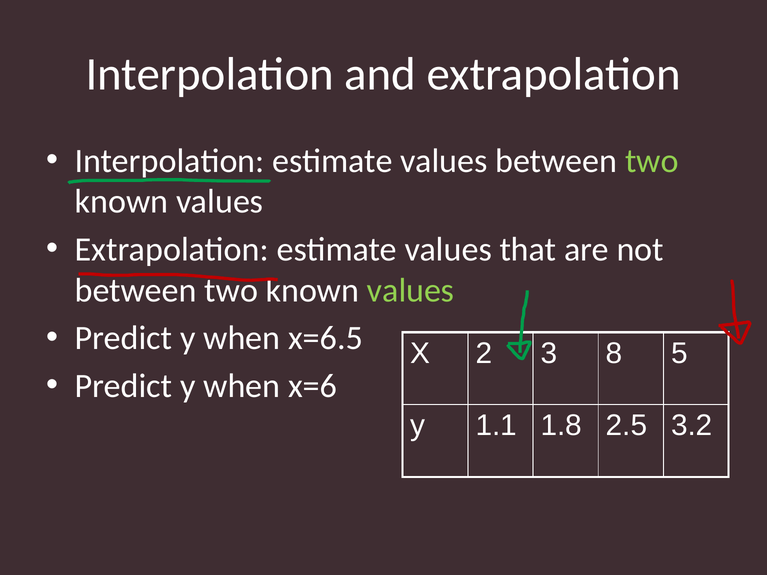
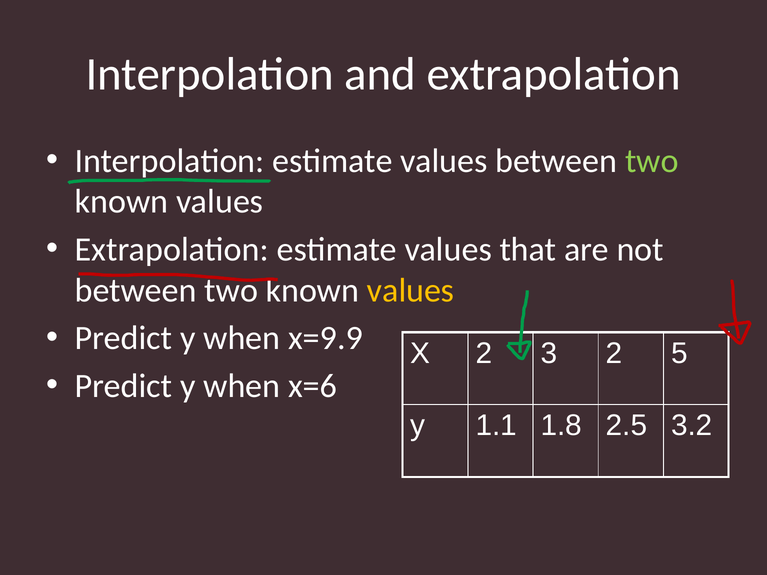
values at (411, 290) colour: light green -> yellow
x=6.5: x=6.5 -> x=9.9
3 8: 8 -> 2
